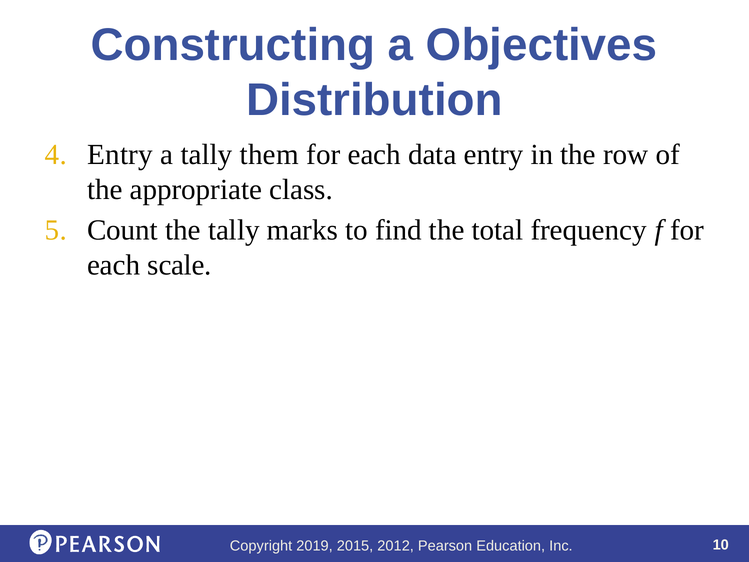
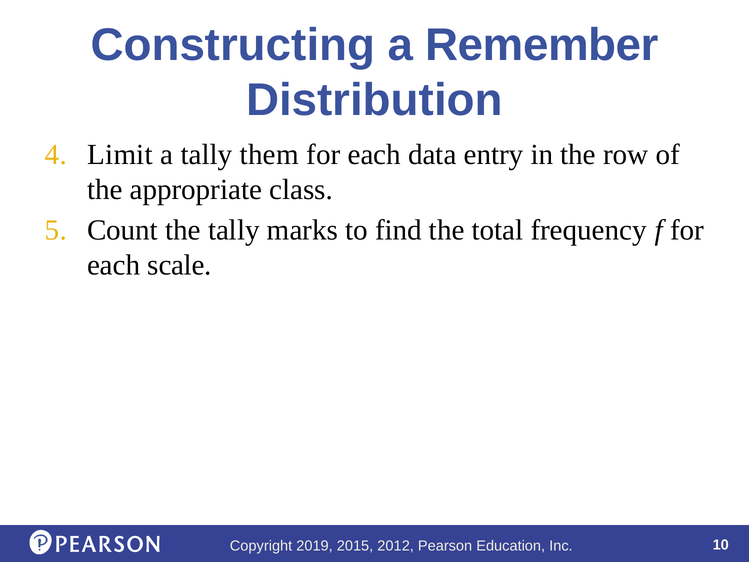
Objectives: Objectives -> Remember
Entry at (120, 154): Entry -> Limit
